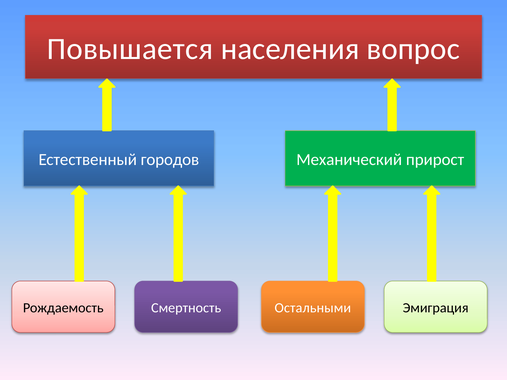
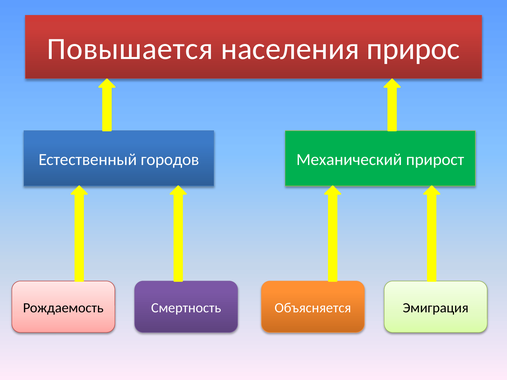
вопрос: вопрос -> прирос
Остальными: Остальными -> Объясняется
